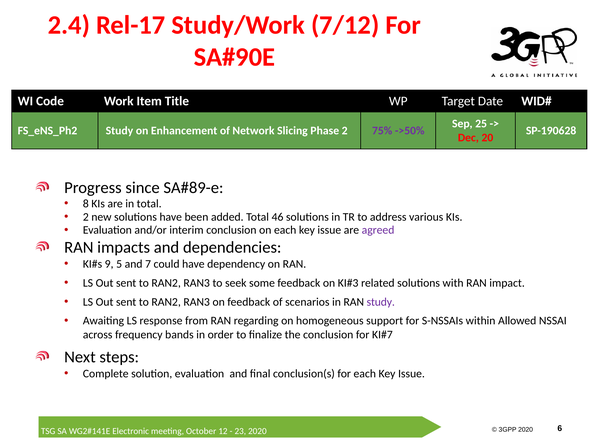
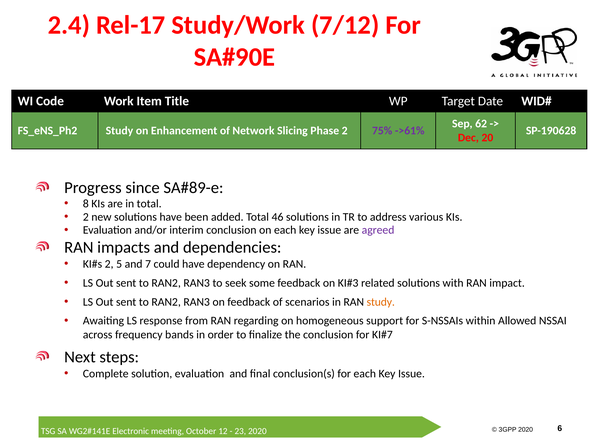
25: 25 -> 62
->50%: ->50% -> ->61%
9 at (109, 264): 9 -> 2
study at (381, 302) colour: purple -> orange
